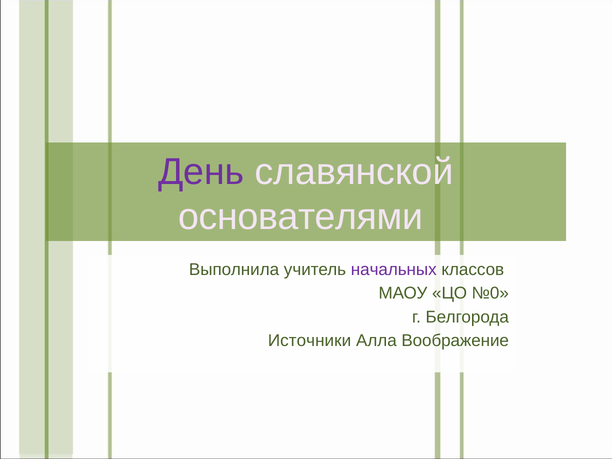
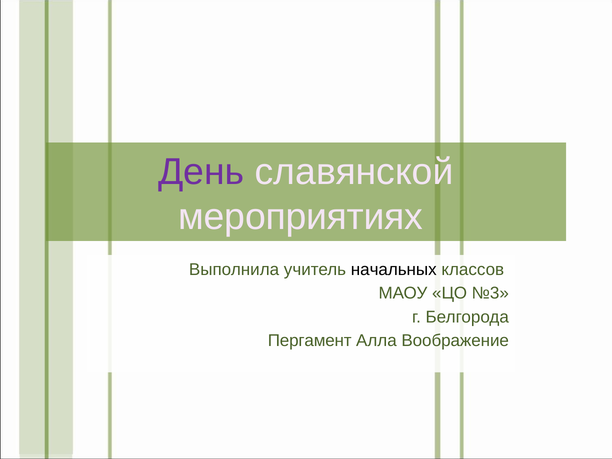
основателями: основателями -> мероприятиях
начальных colour: purple -> black
№0: №0 -> №3
Источники: Источники -> Пергамент
